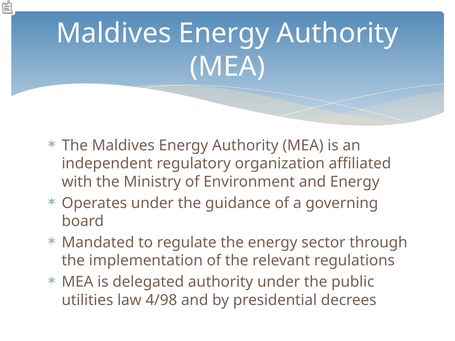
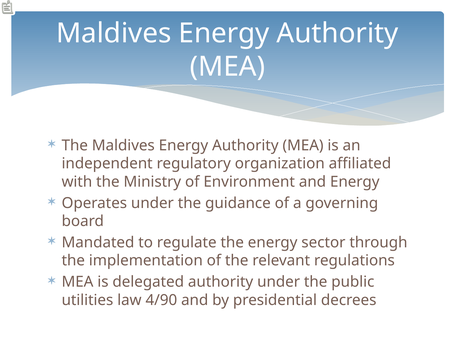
4/98: 4/98 -> 4/90
